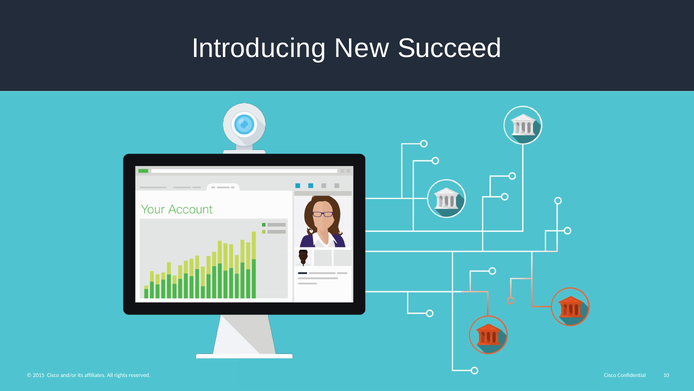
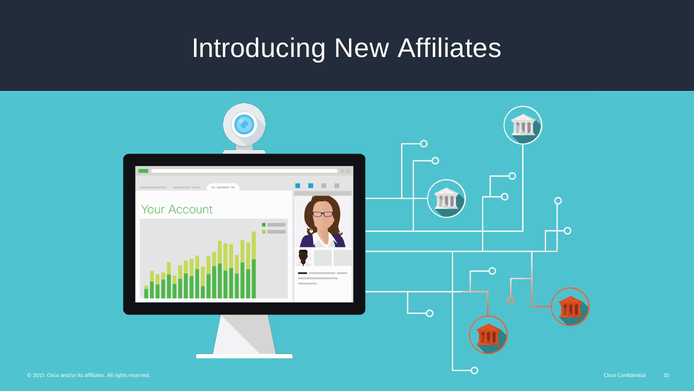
New Succeed: Succeed -> Affiliates
